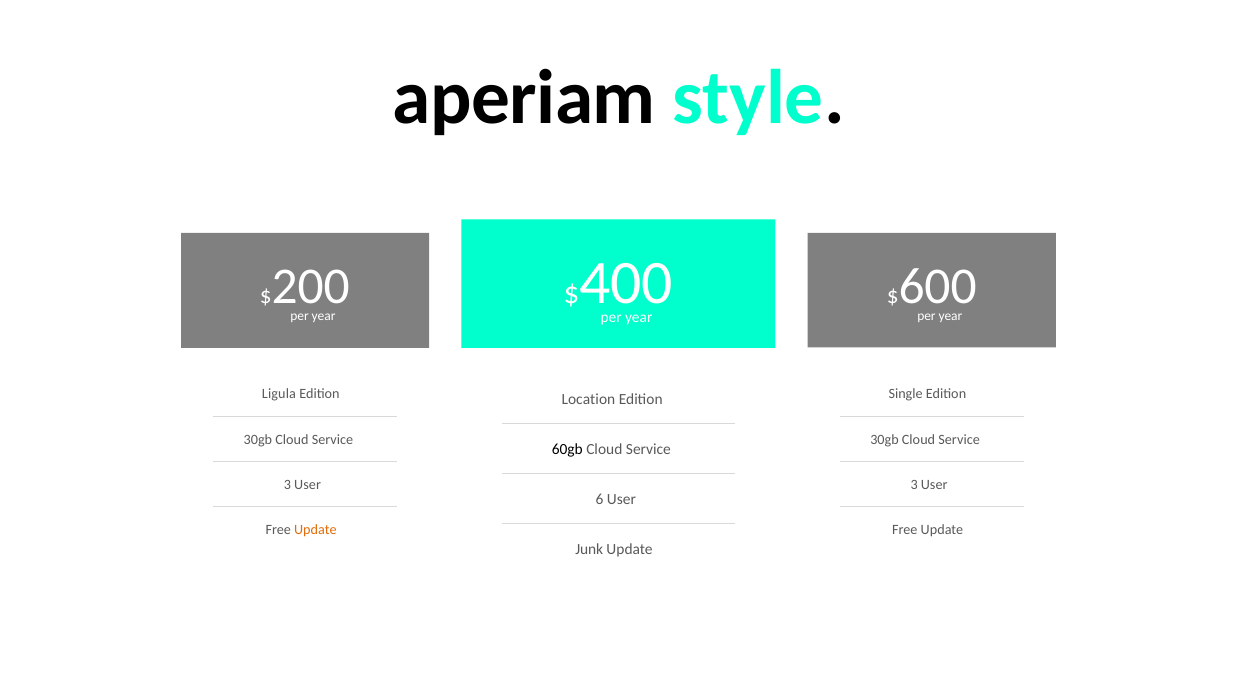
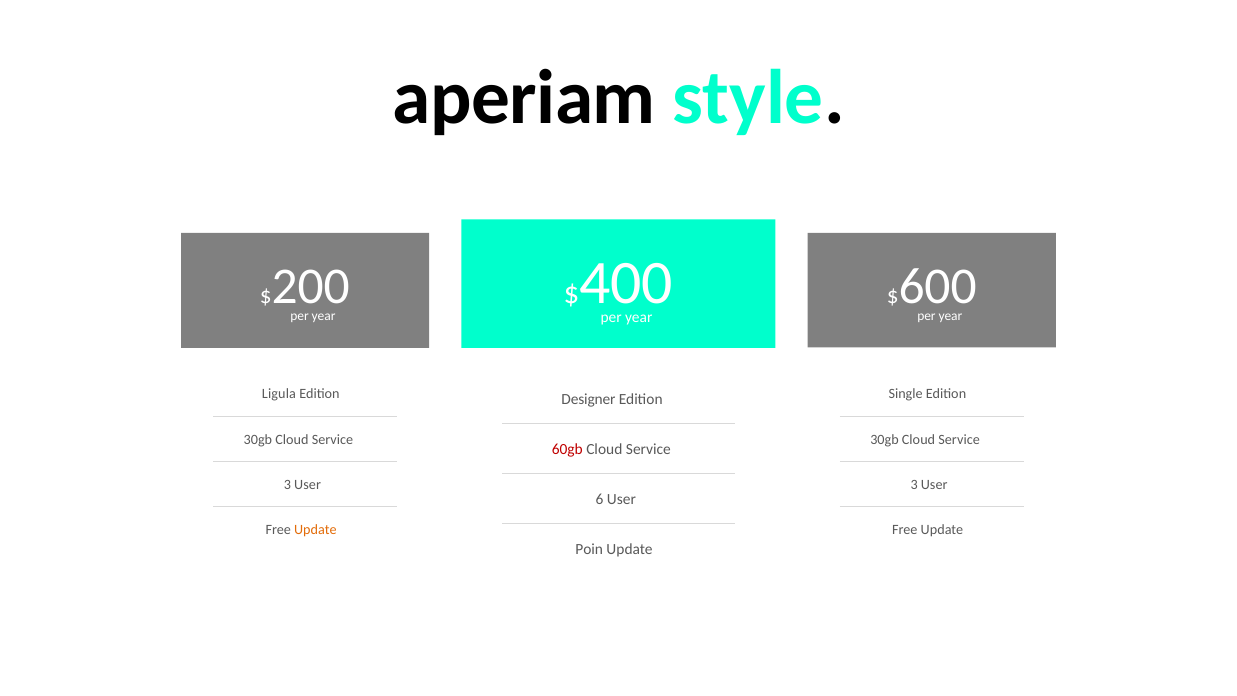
Location: Location -> Designer
60gb colour: black -> red
Junk: Junk -> Poin
